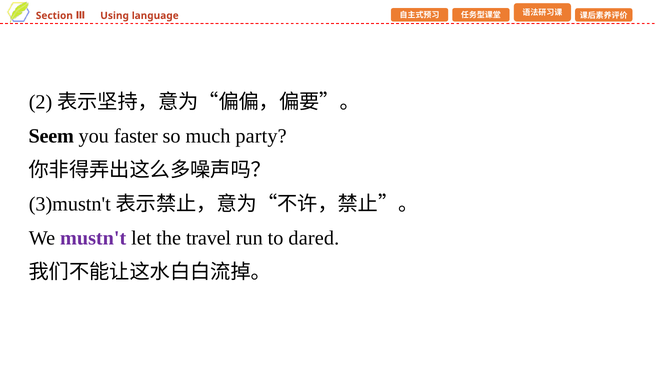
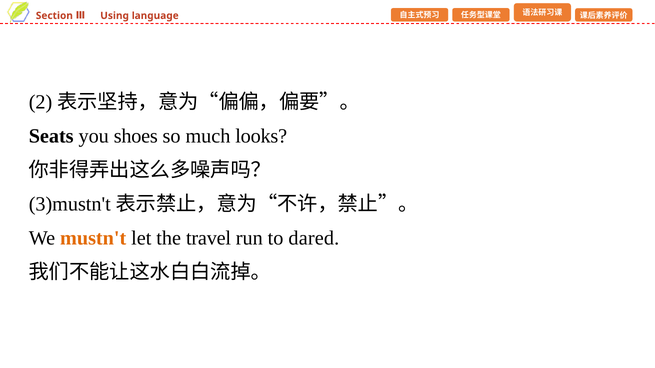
Seem: Seem -> Seats
faster: faster -> shoes
party: party -> looks
mustn't colour: purple -> orange
